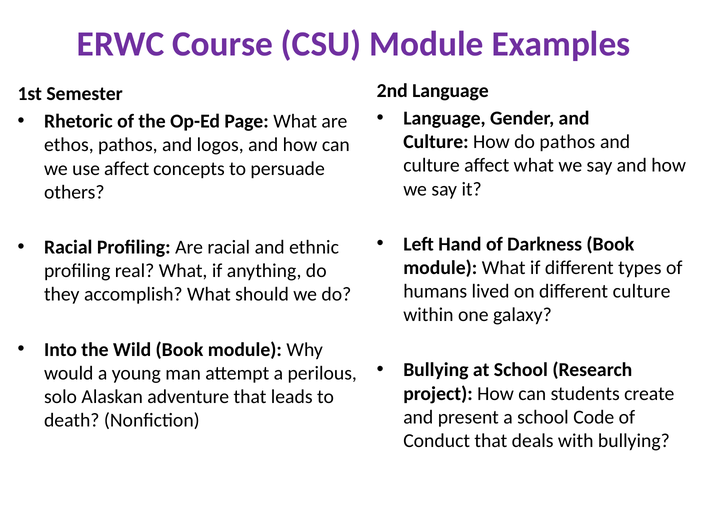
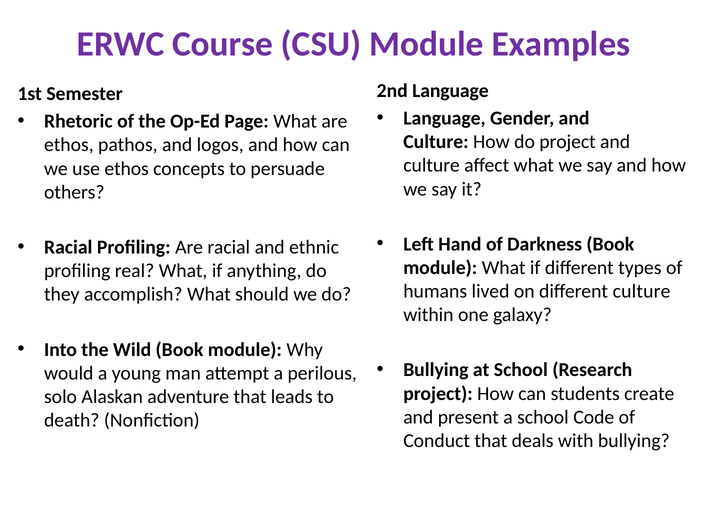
do pathos: pathos -> project
use affect: affect -> ethos
